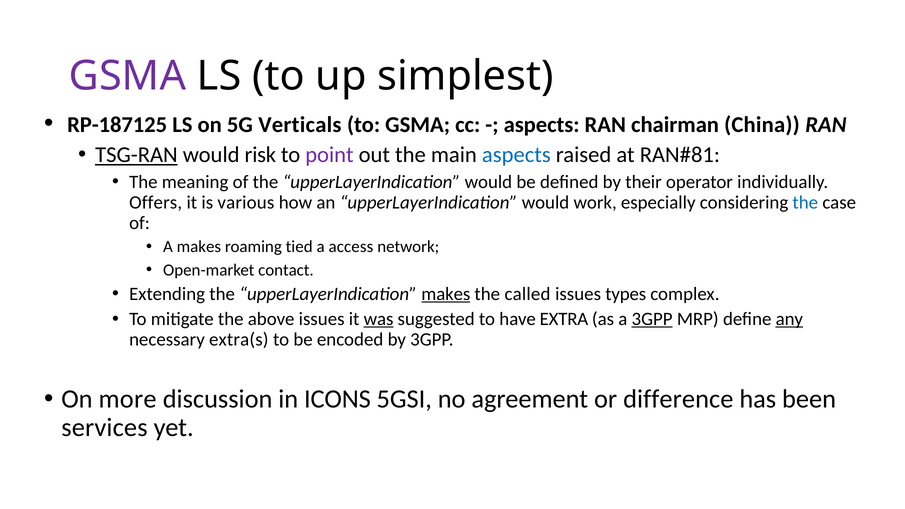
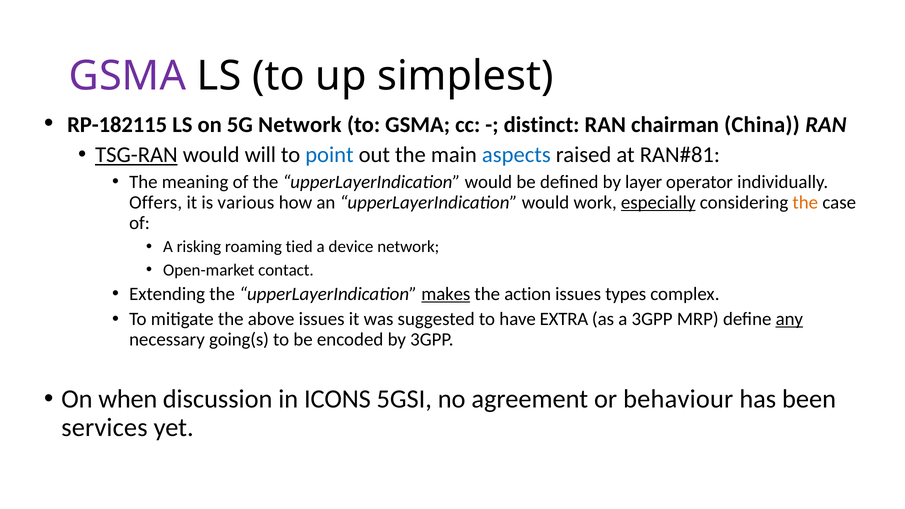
RP-187125: RP-187125 -> RP-182115
5G Verticals: Verticals -> Network
aspects at (542, 125): aspects -> distinct
risk: risk -> will
point colour: purple -> blue
their: their -> layer
especially underline: none -> present
the at (805, 202) colour: blue -> orange
A makes: makes -> risking
access: access -> device
called: called -> action
was underline: present -> none
3GPP at (652, 319) underline: present -> none
extra(s: extra(s -> going(s
more: more -> when
difference: difference -> behaviour
